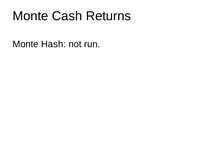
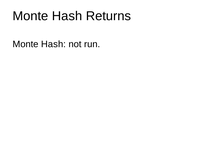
Cash at (67, 16): Cash -> Hash
